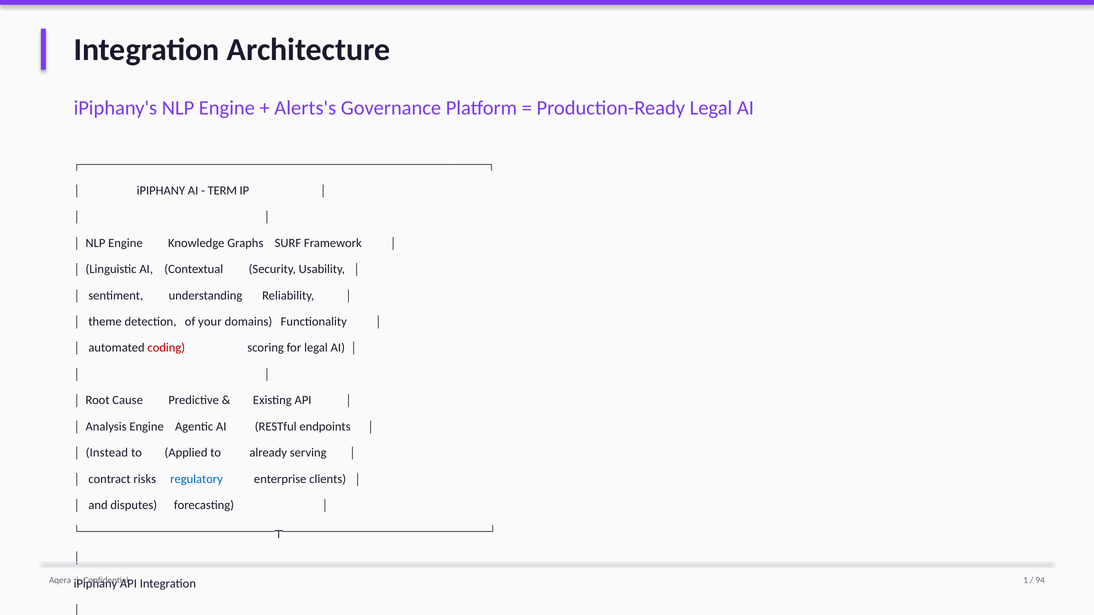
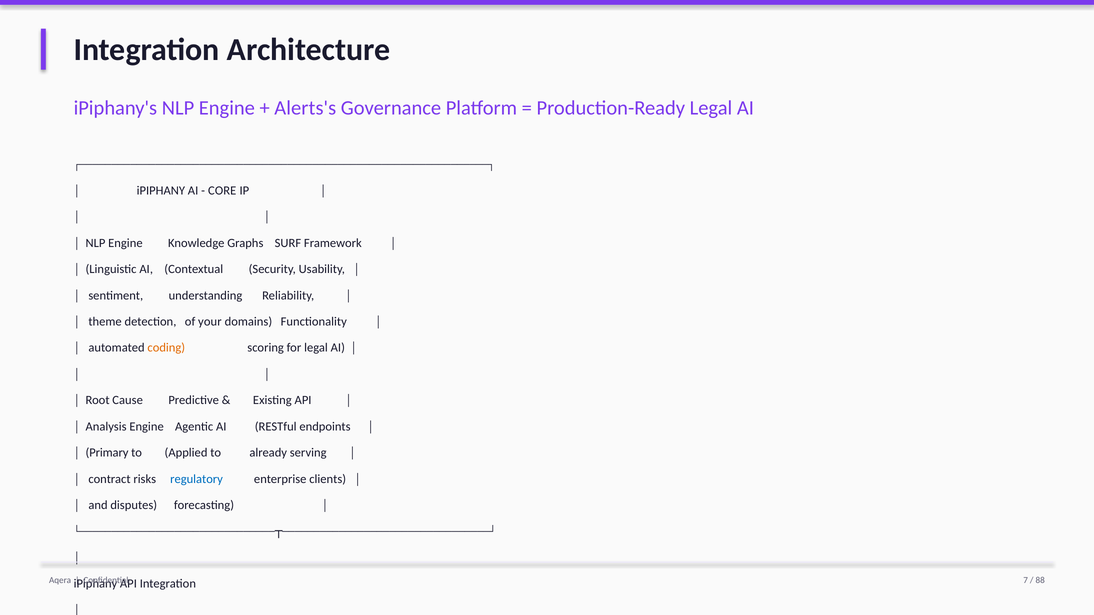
TERM: TERM -> CORE
coding colour: red -> orange
Instead: Instead -> Primary
1: 1 -> 7
94: 94 -> 88
